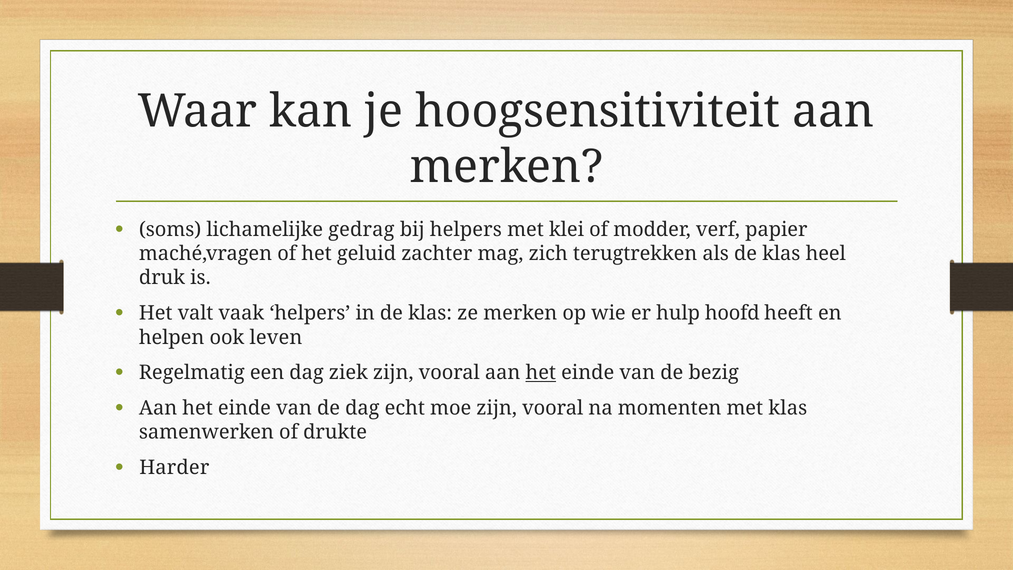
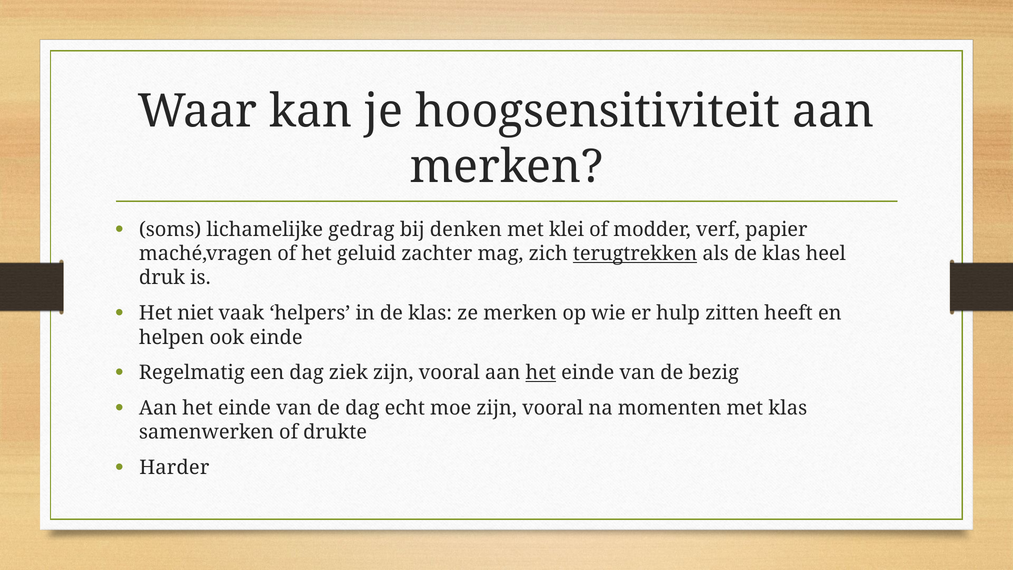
bij helpers: helpers -> denken
terugtrekken underline: none -> present
valt: valt -> niet
hoofd: hoofd -> zitten
ook leven: leven -> einde
